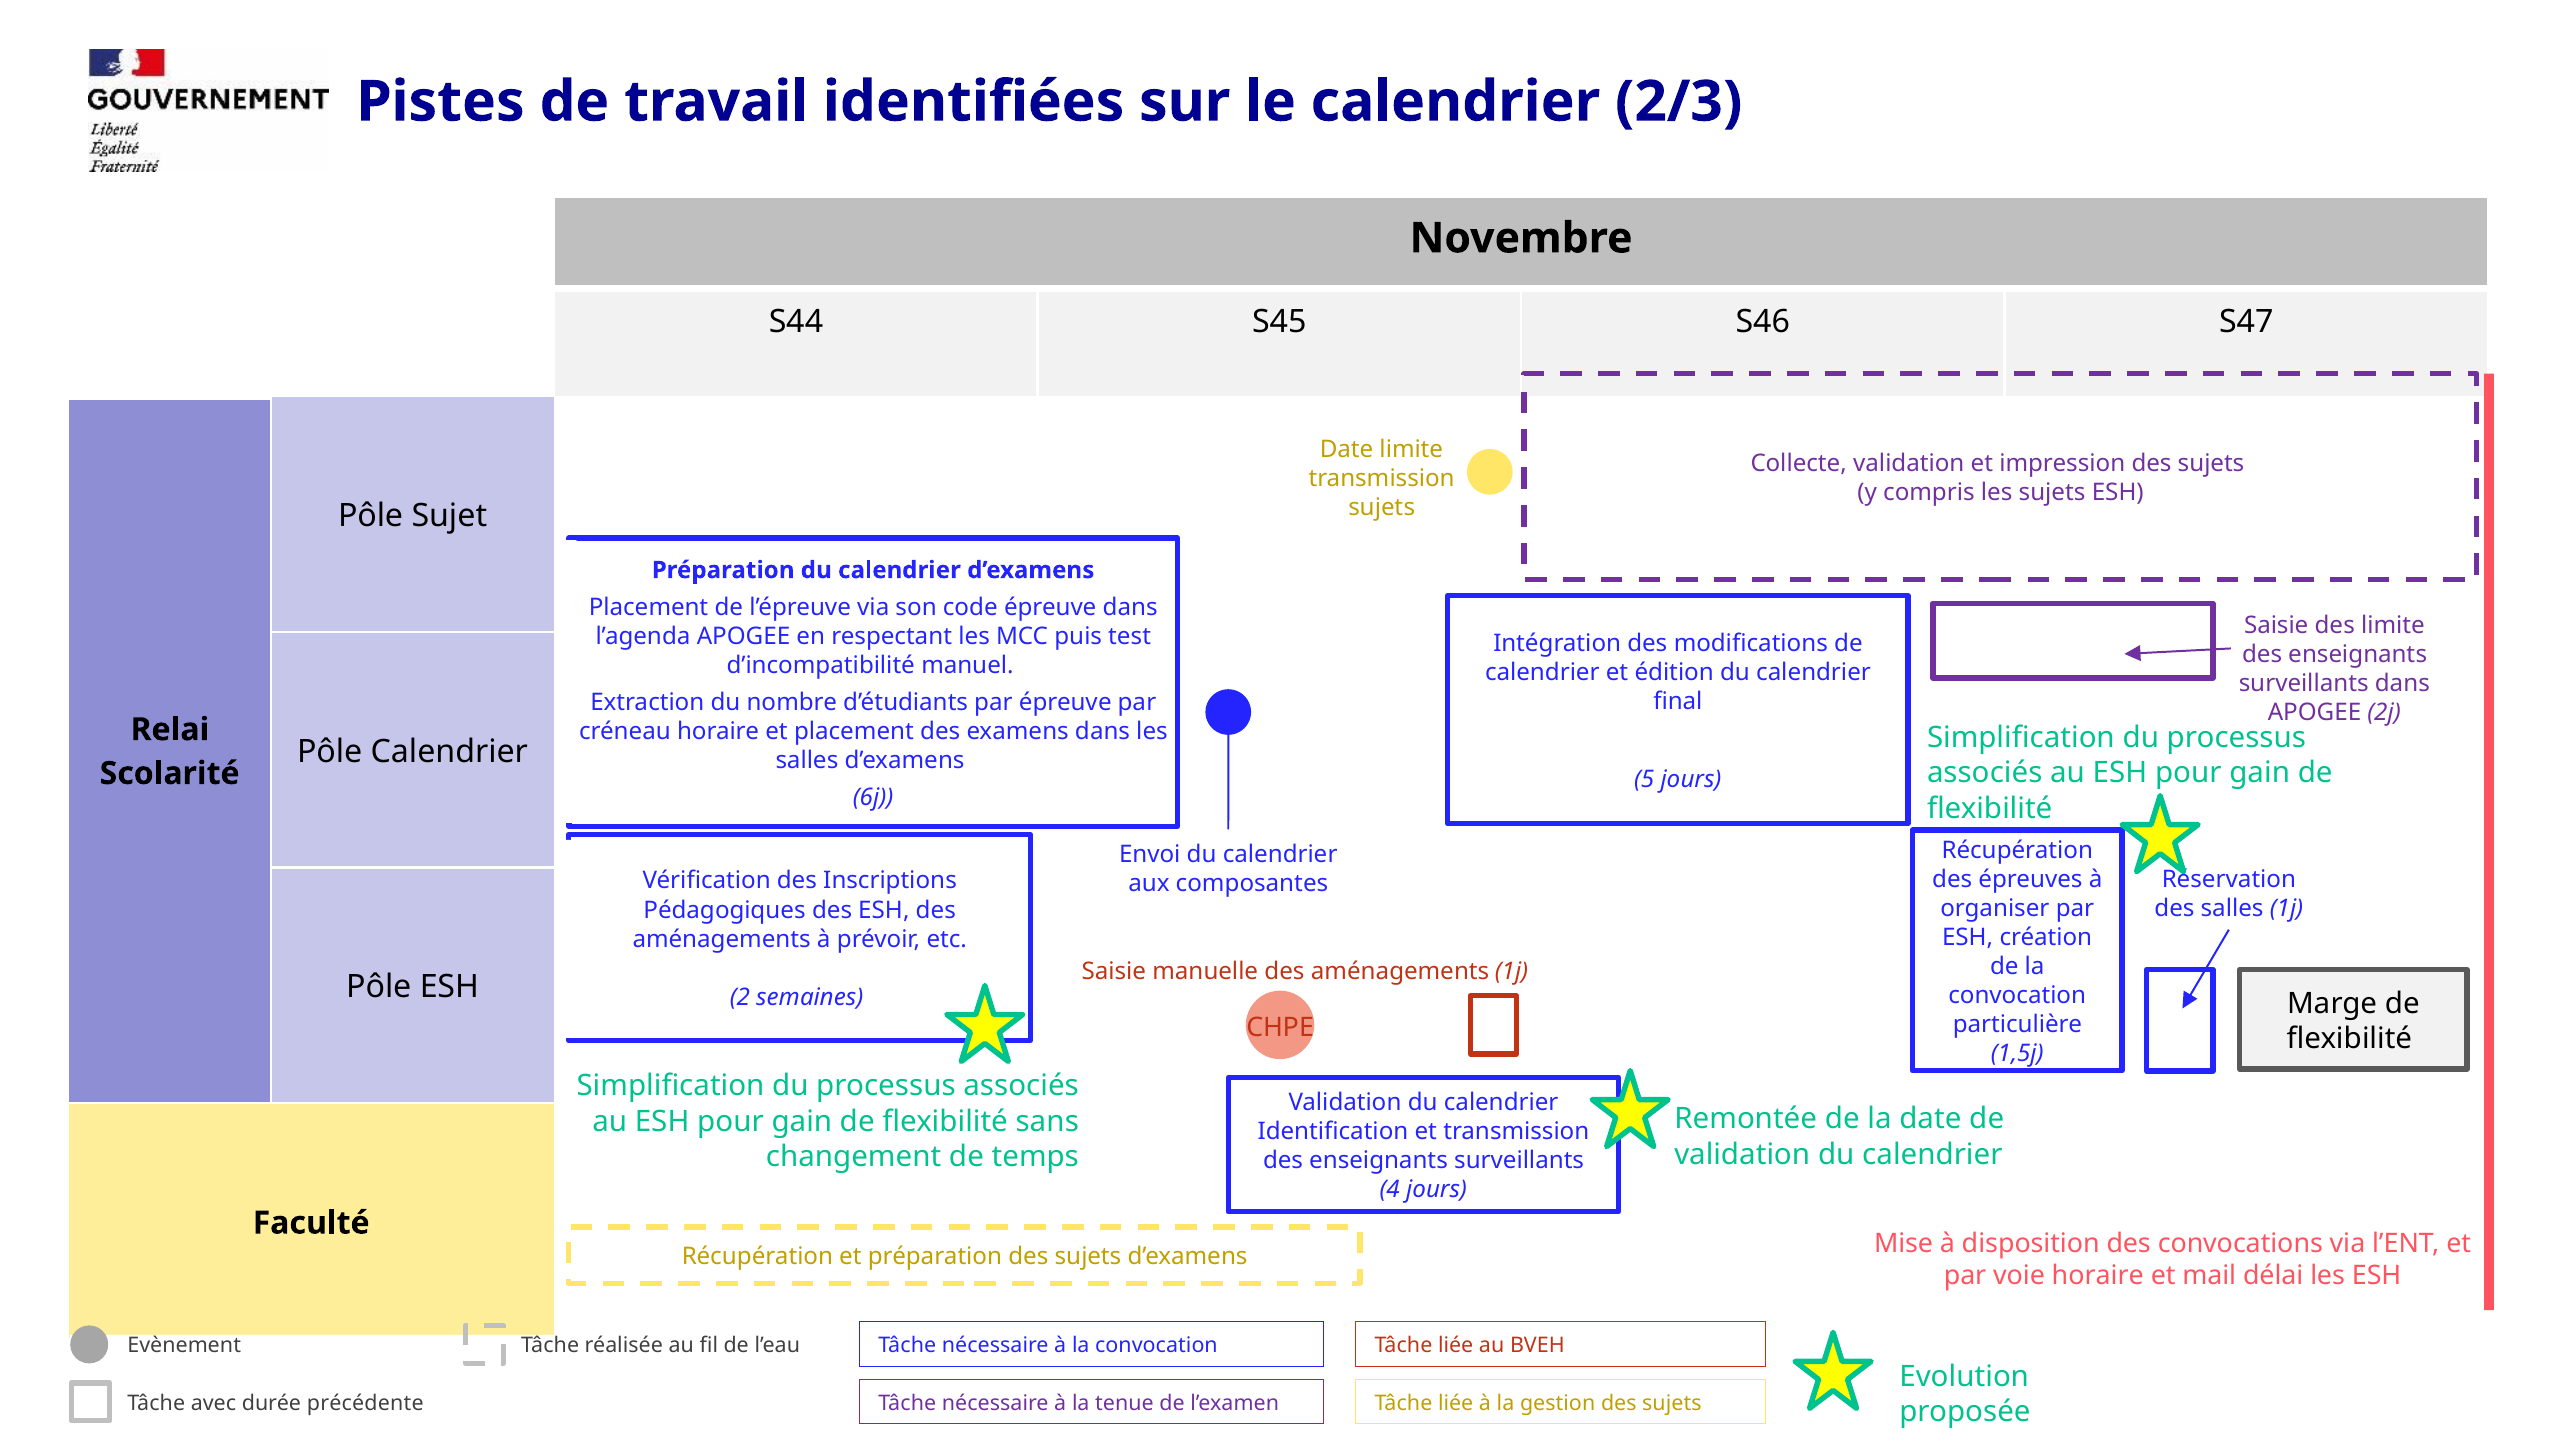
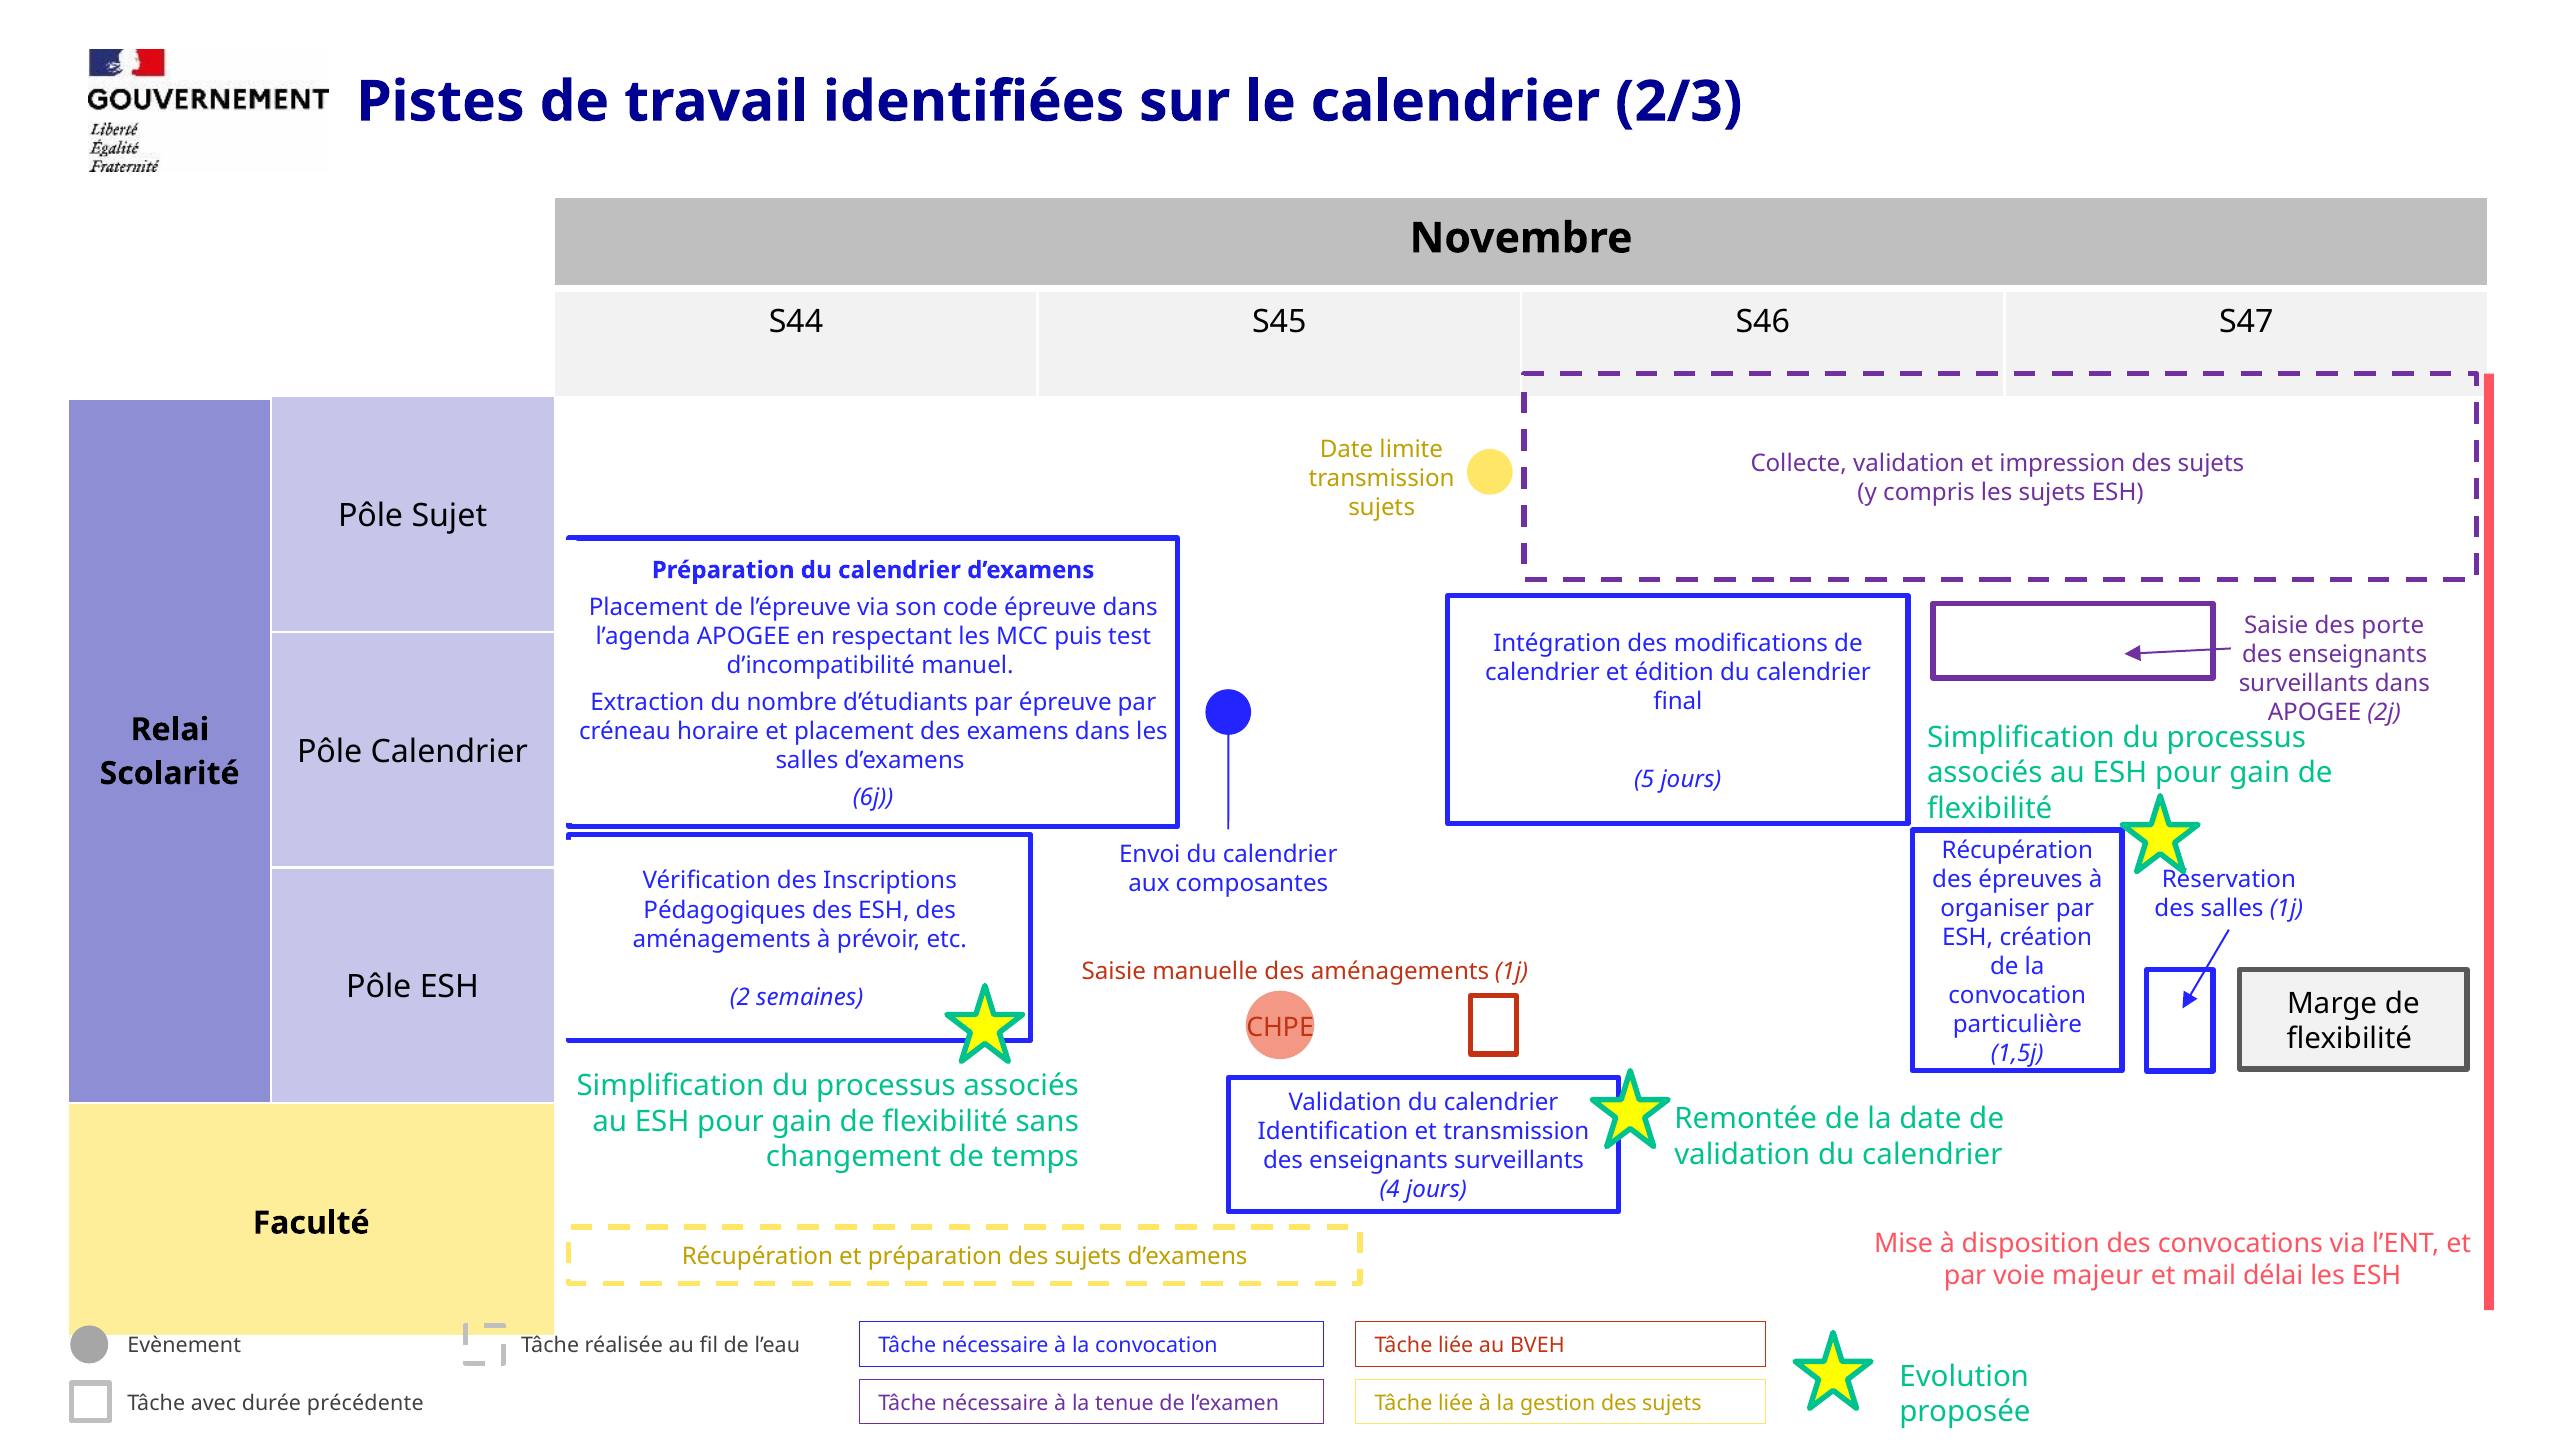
des limite: limite -> porte
voie horaire: horaire -> majeur
